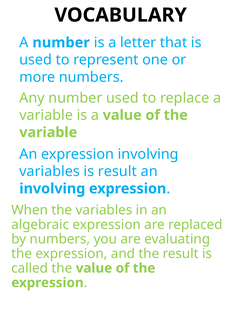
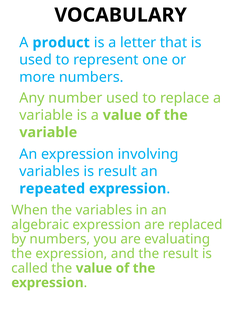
A number: number -> product
involving at (52, 188): involving -> repeated
